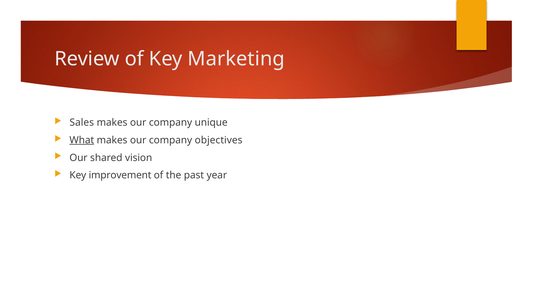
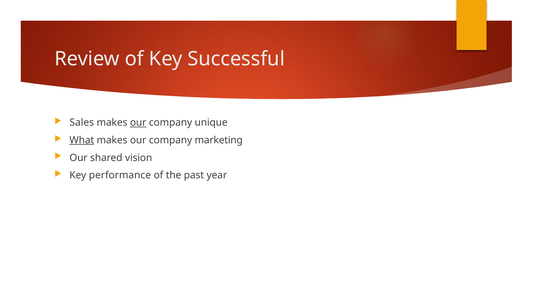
Marketing: Marketing -> Successful
our at (138, 123) underline: none -> present
objectives: objectives -> marketing
improvement: improvement -> performance
